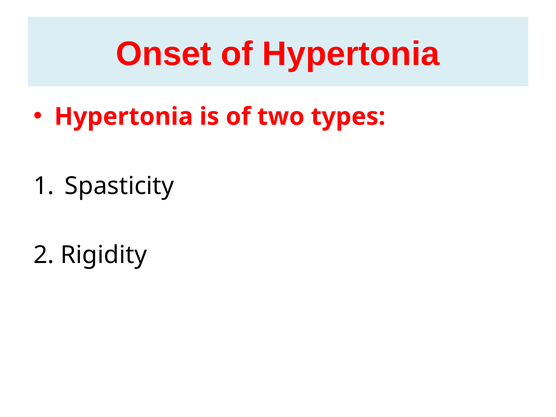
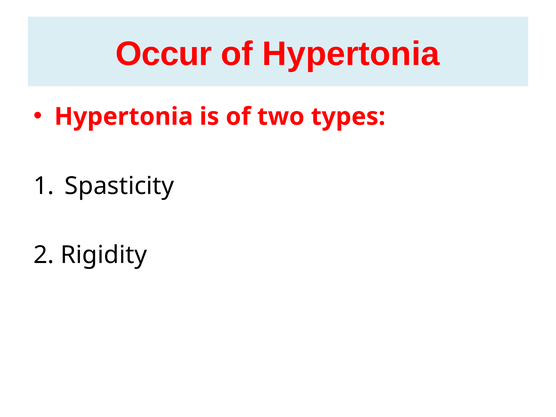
Onset: Onset -> Occur
